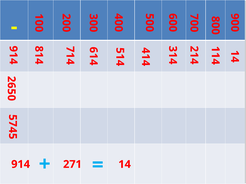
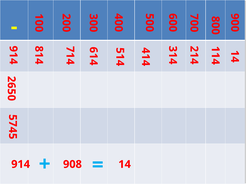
271: 271 -> 908
